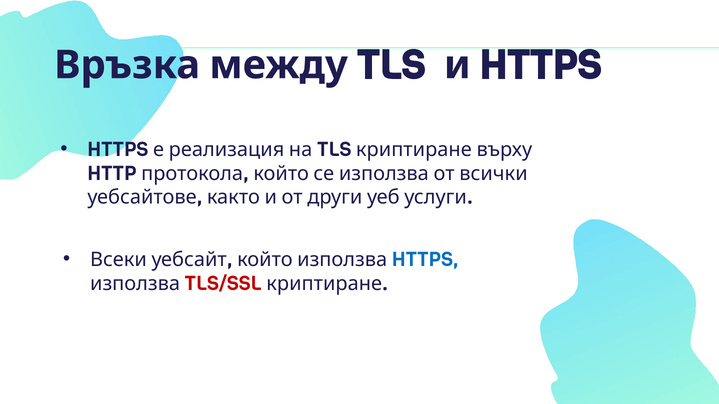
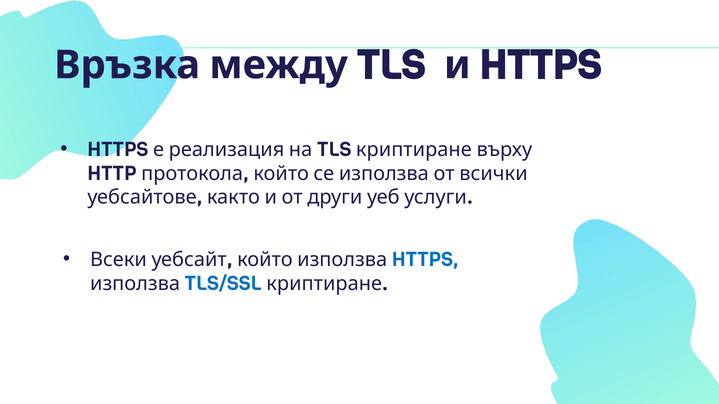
TLS/SSL colour: red -> blue
